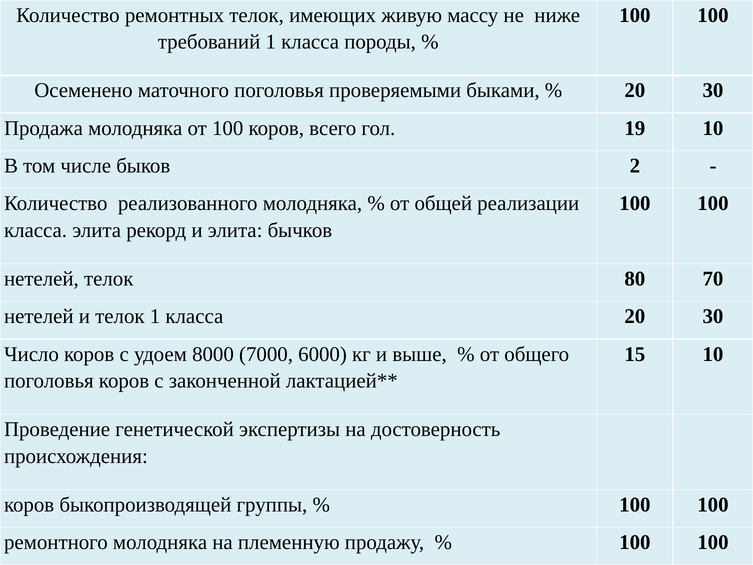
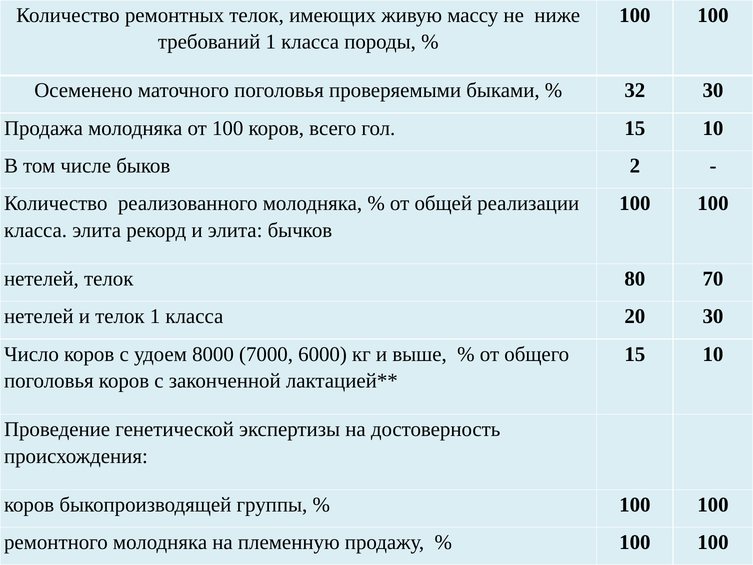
20 at (635, 91): 20 -> 32
гол 19: 19 -> 15
